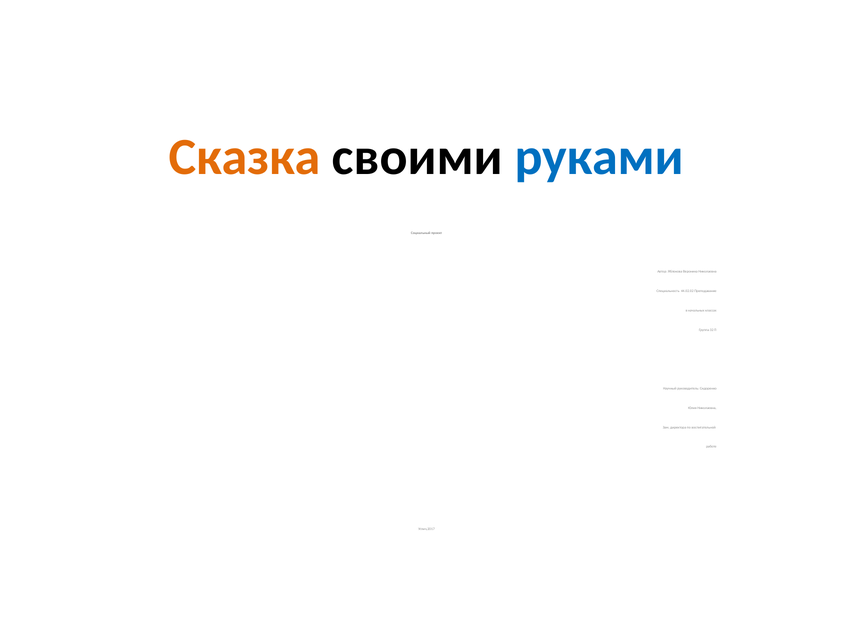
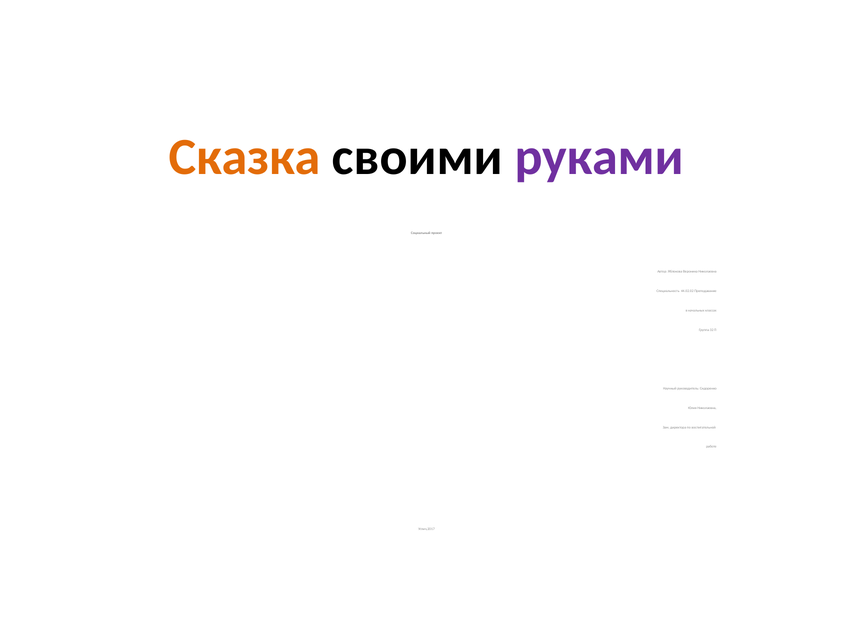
руками colour: blue -> purple
